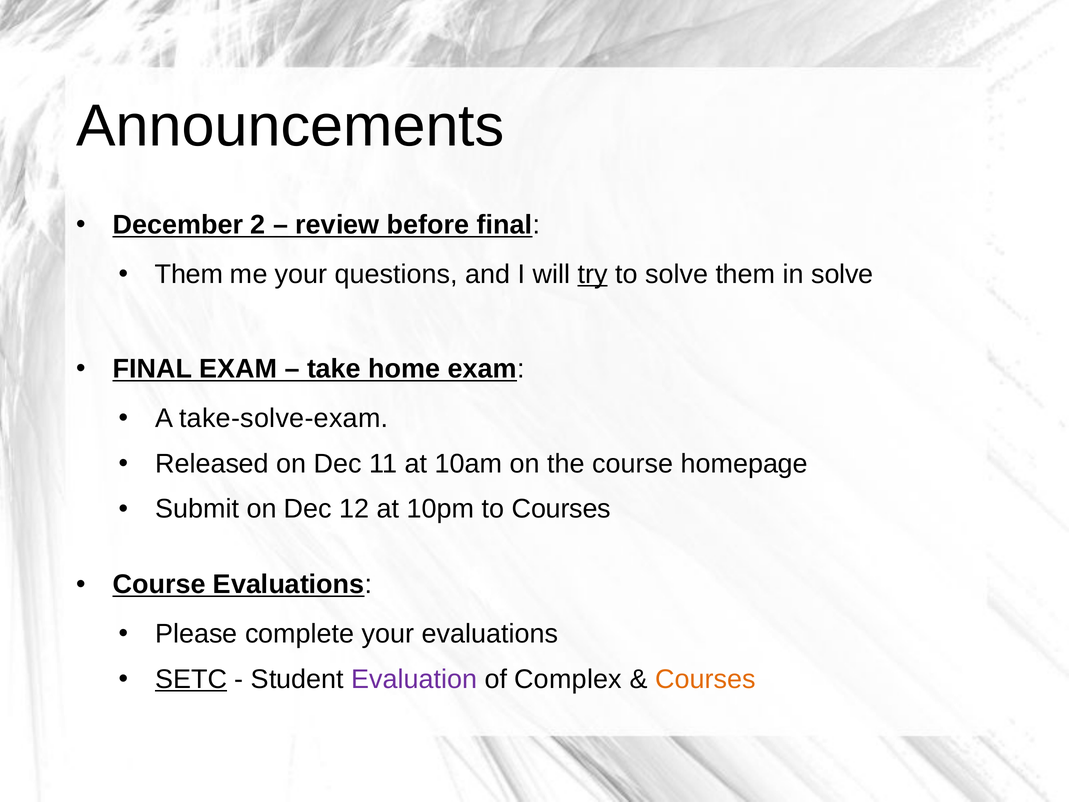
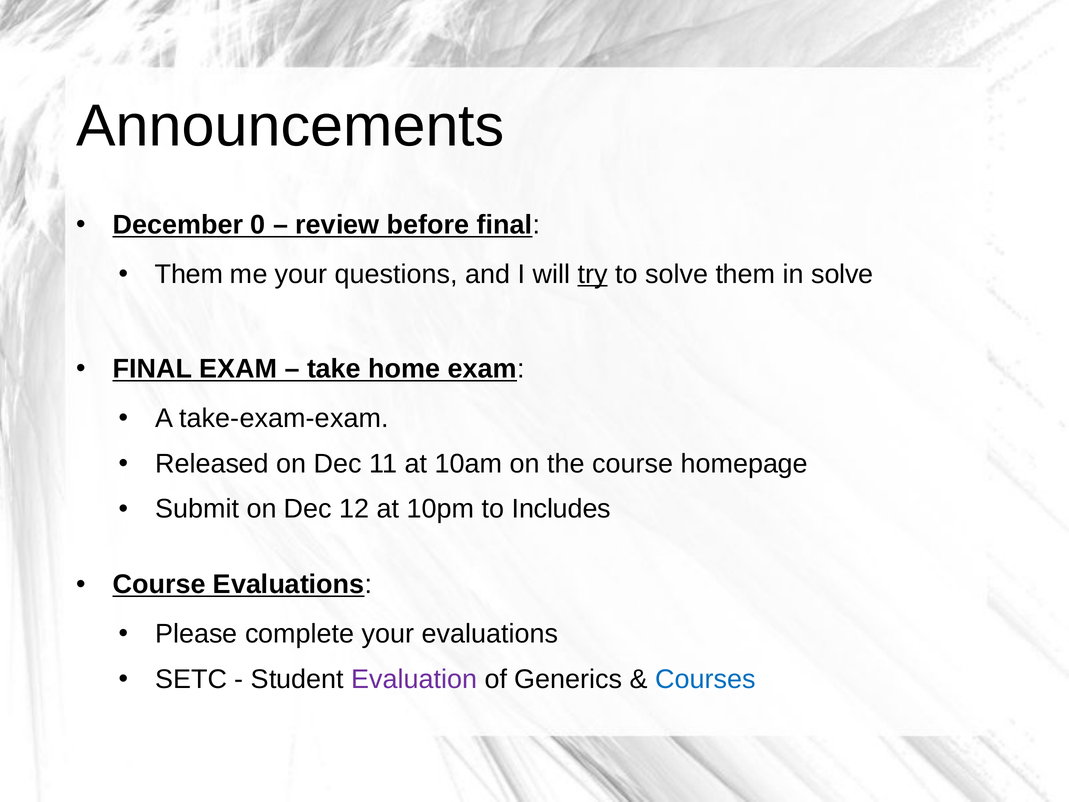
2: 2 -> 0
take-solve-exam: take-solve-exam -> take-exam-exam
to Courses: Courses -> Includes
SETC underline: present -> none
Complex: Complex -> Generics
Courses at (705, 679) colour: orange -> blue
